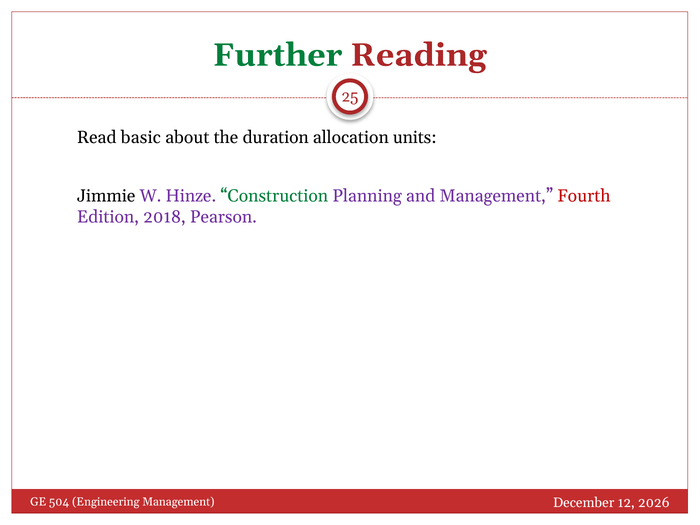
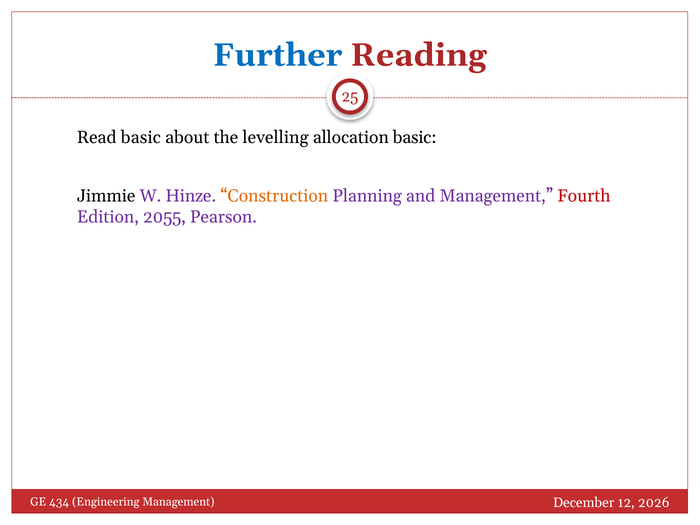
Further colour: green -> blue
duration: duration -> levelling
allocation units: units -> basic
Construction colour: green -> orange
2018: 2018 -> 2055
504: 504 -> 434
